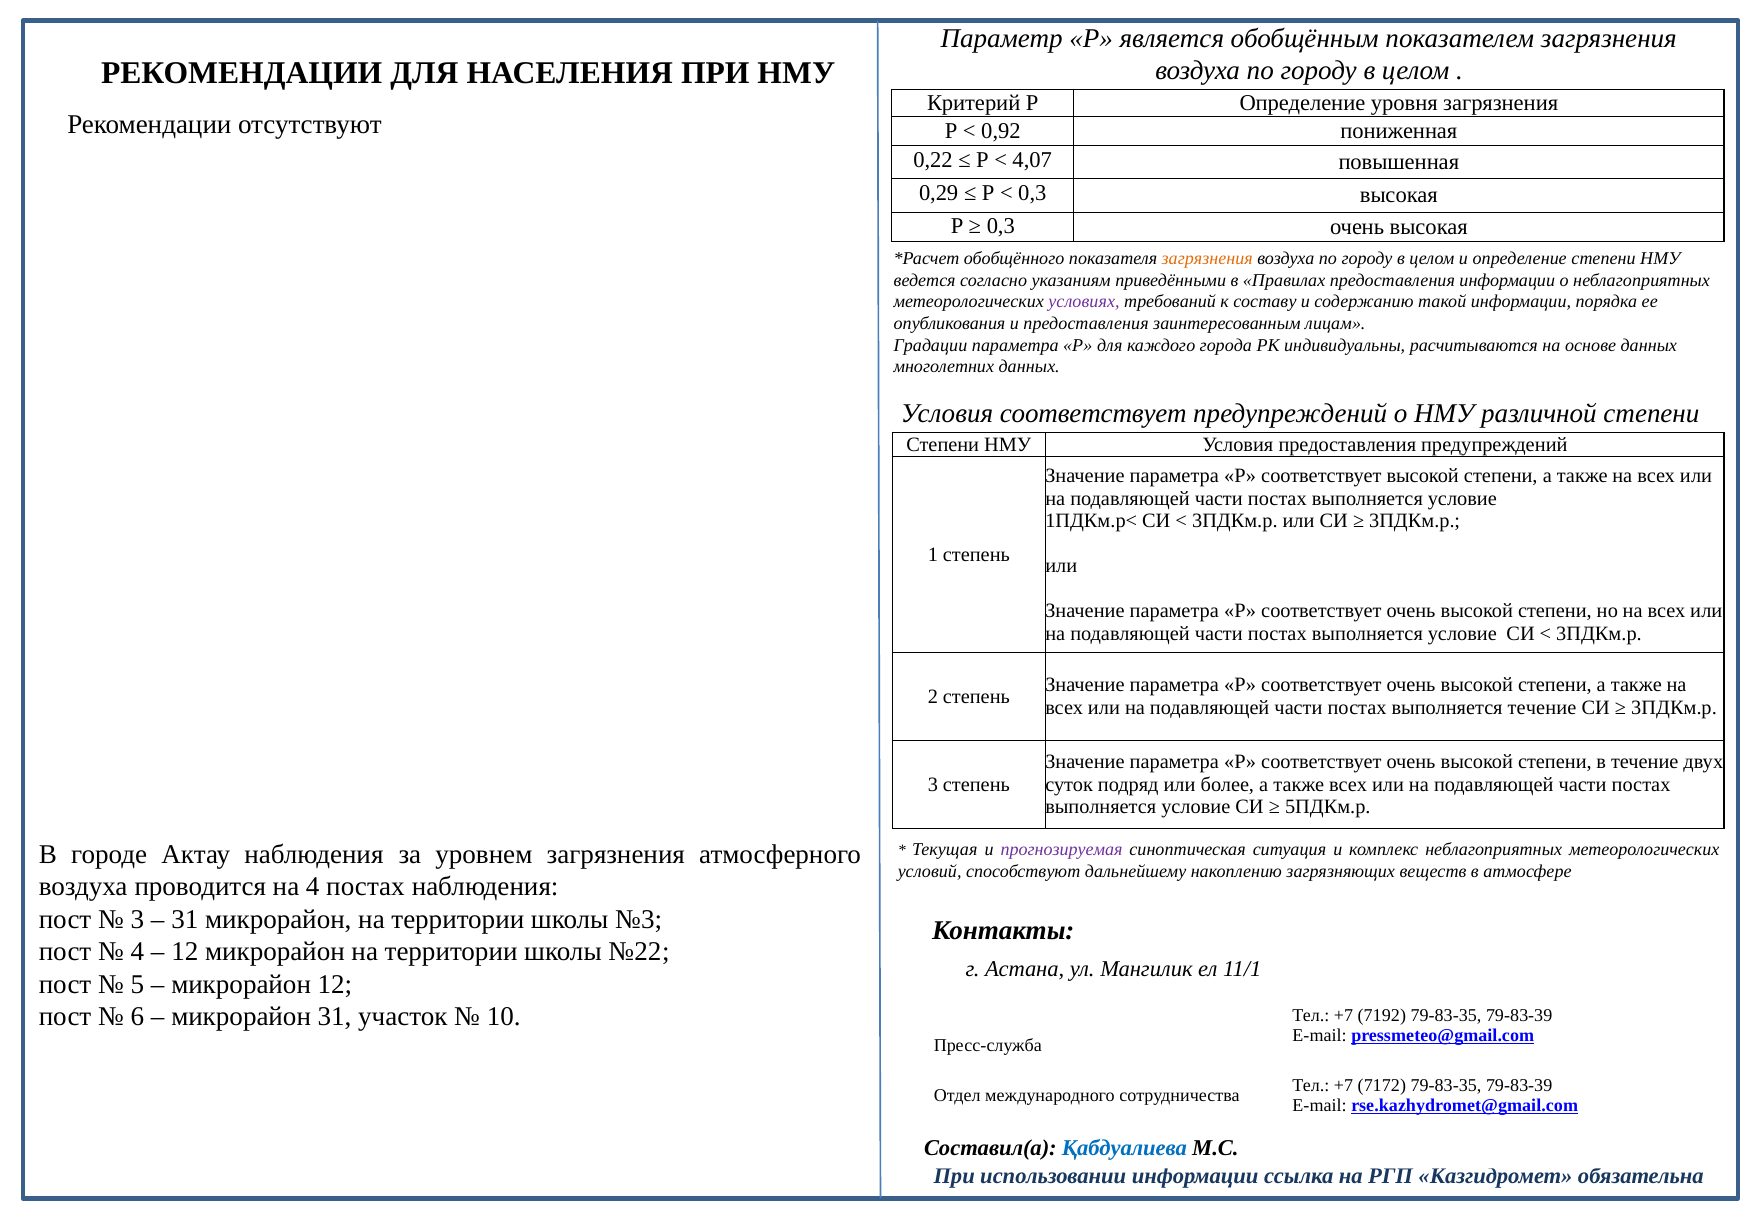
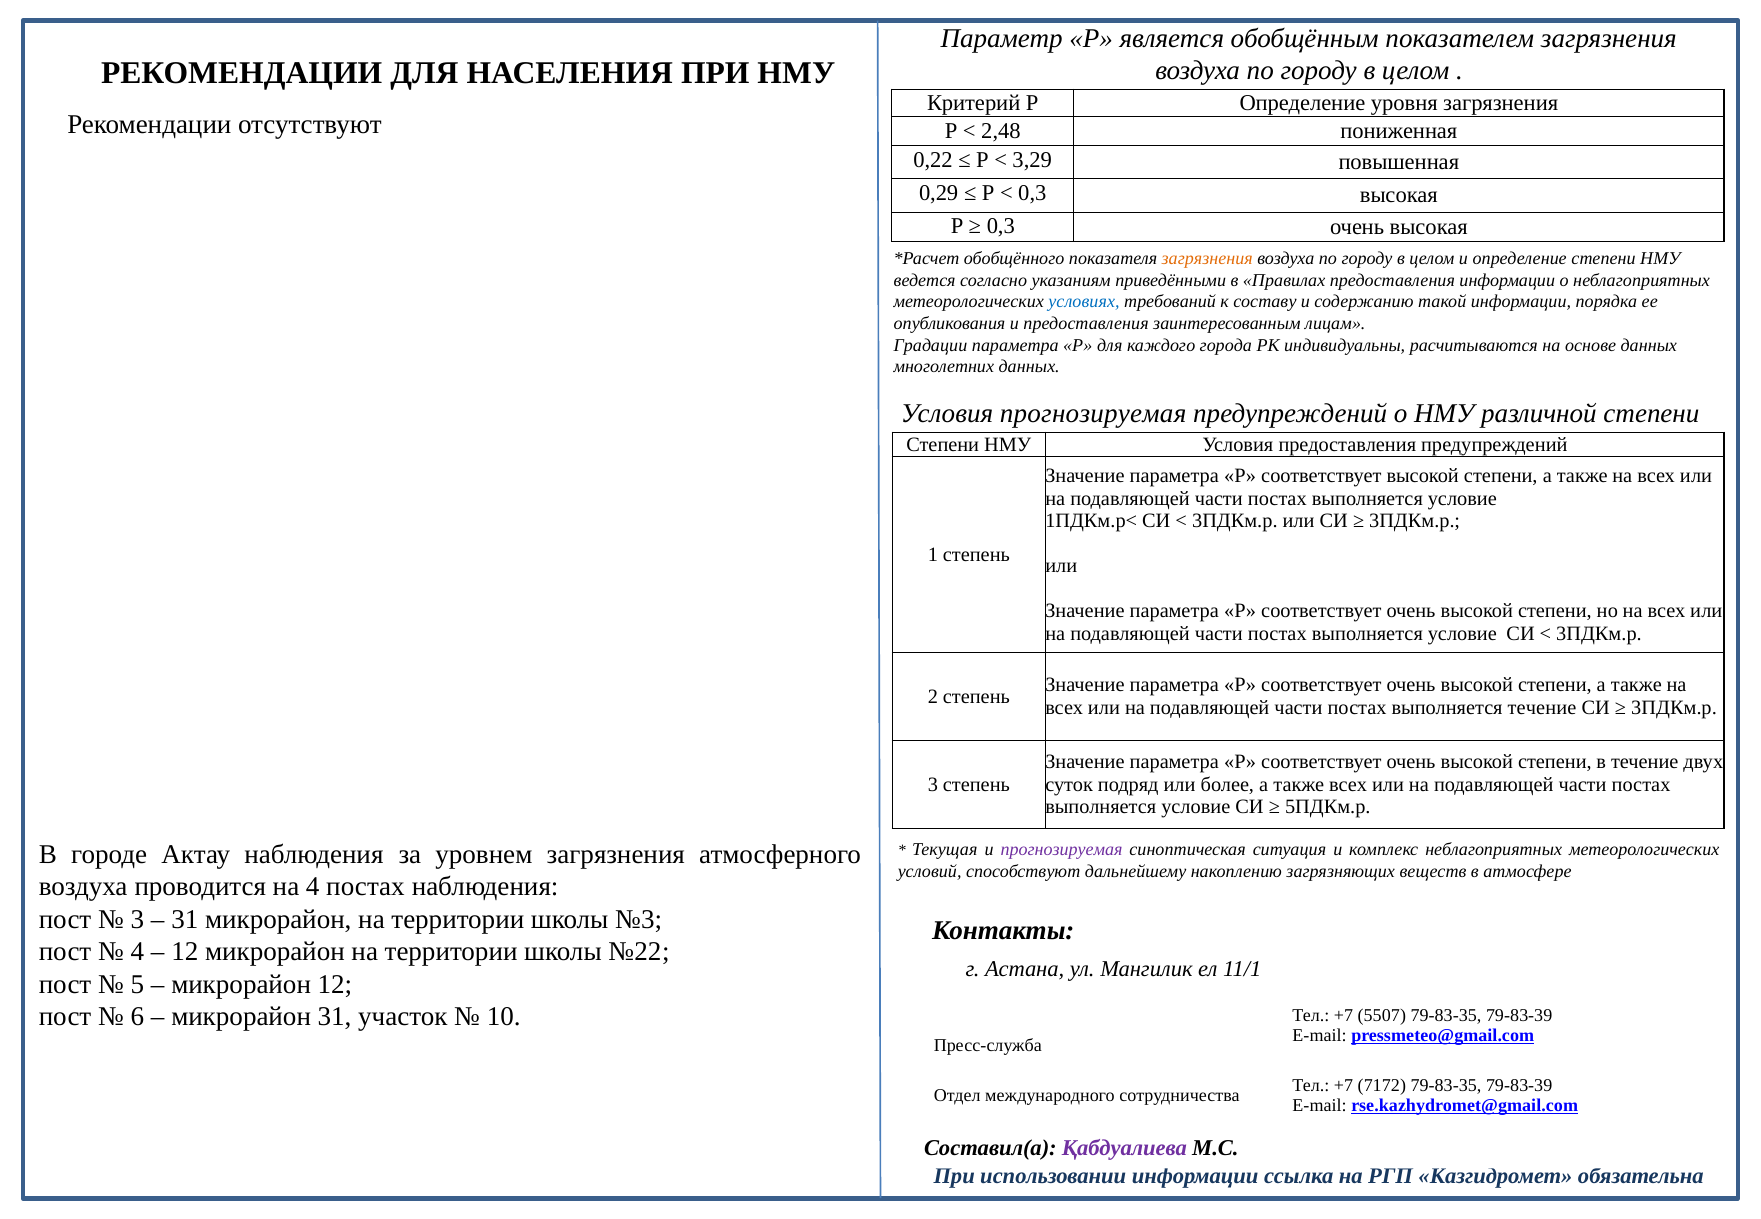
0,92: 0,92 -> 2,48
4,07: 4,07 -> 3,29
условиях colour: purple -> blue
Условия соответствует: соответствует -> прогнозируемая
7192: 7192 -> 5507
Қабдуалиева colour: blue -> purple
